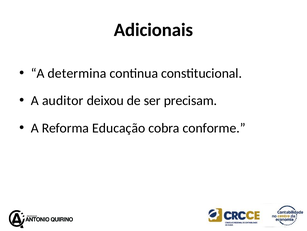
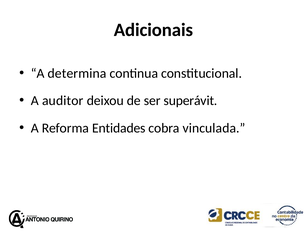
precisam: precisam -> superávit
Educação: Educação -> Entidades
conforme: conforme -> vinculada
